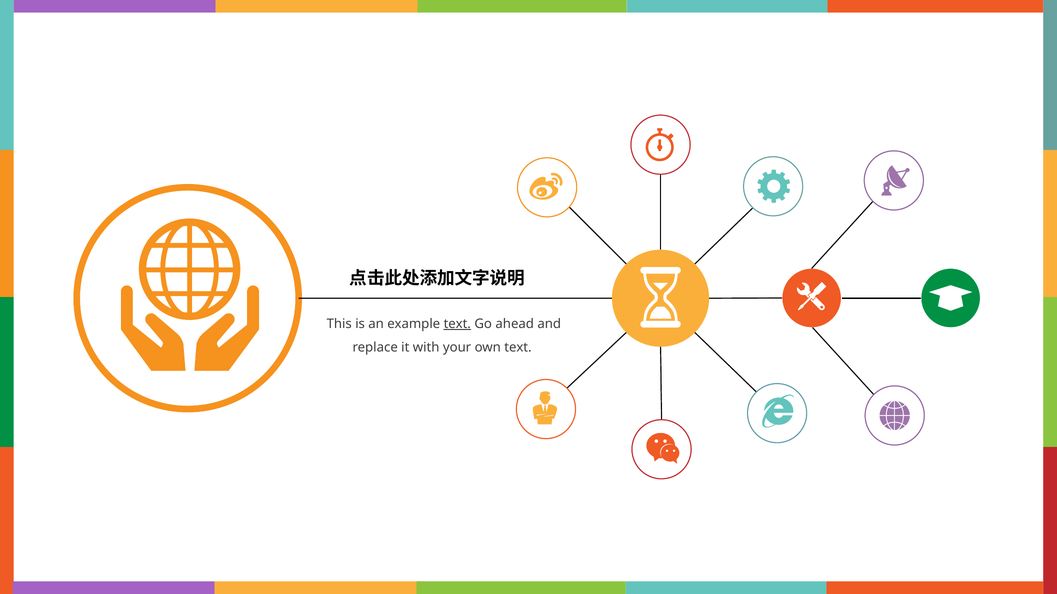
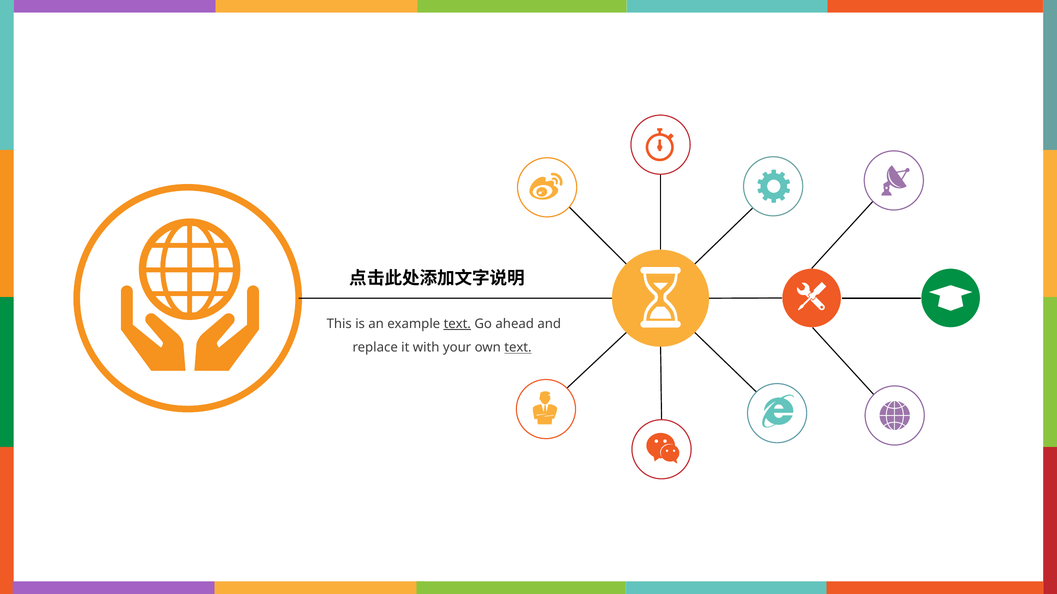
text at (518, 348) underline: none -> present
